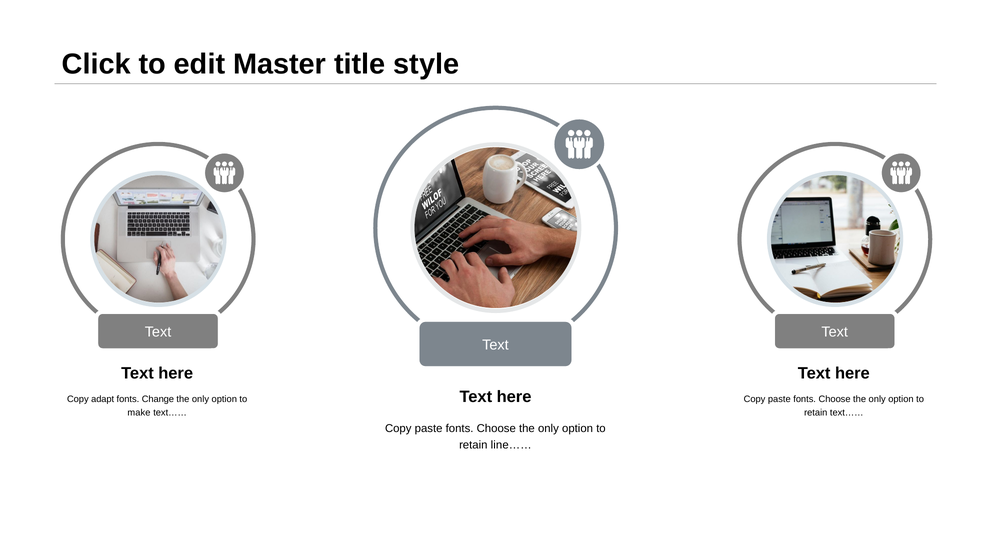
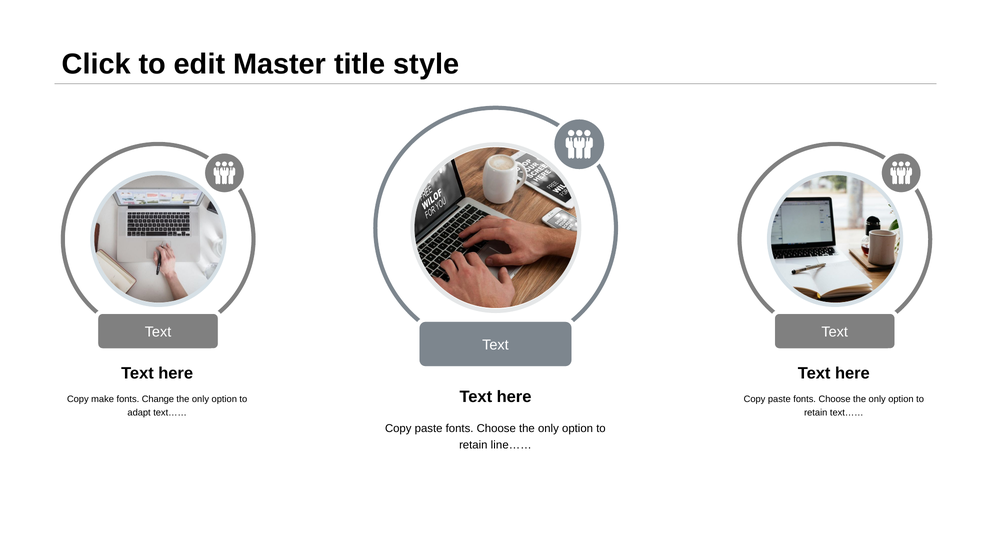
adapt: adapt -> make
make: make -> adapt
